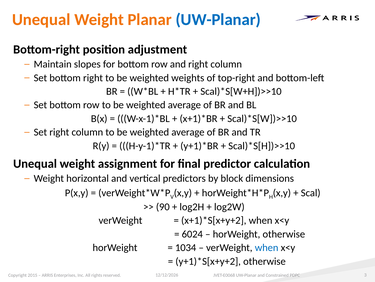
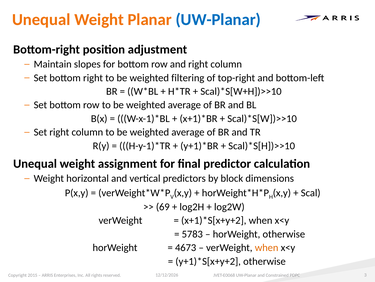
weights: weights -> filtering
90: 90 -> 69
6024: 6024 -> 5783
1034: 1034 -> 4673
when at (267, 247) colour: blue -> orange
